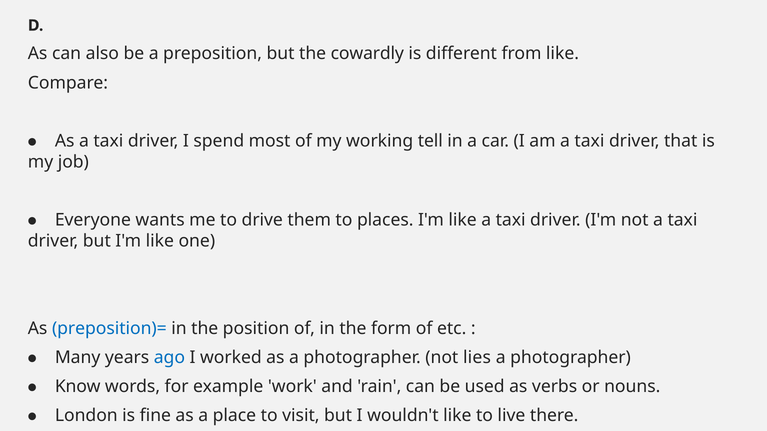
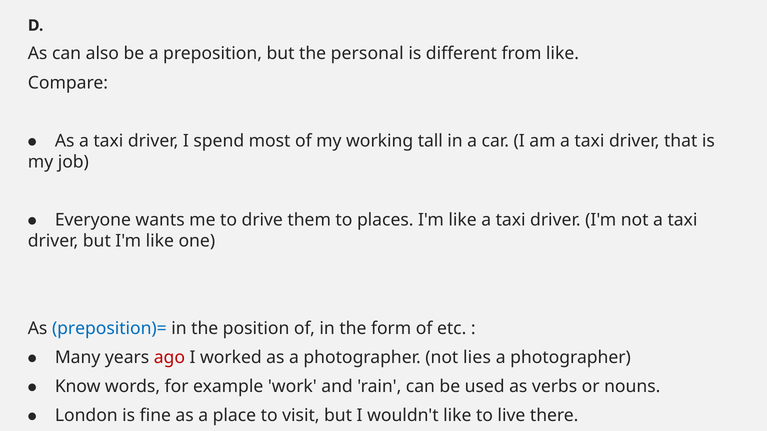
cowardly: cowardly -> personal
tell: tell -> tall
ago colour: blue -> red
